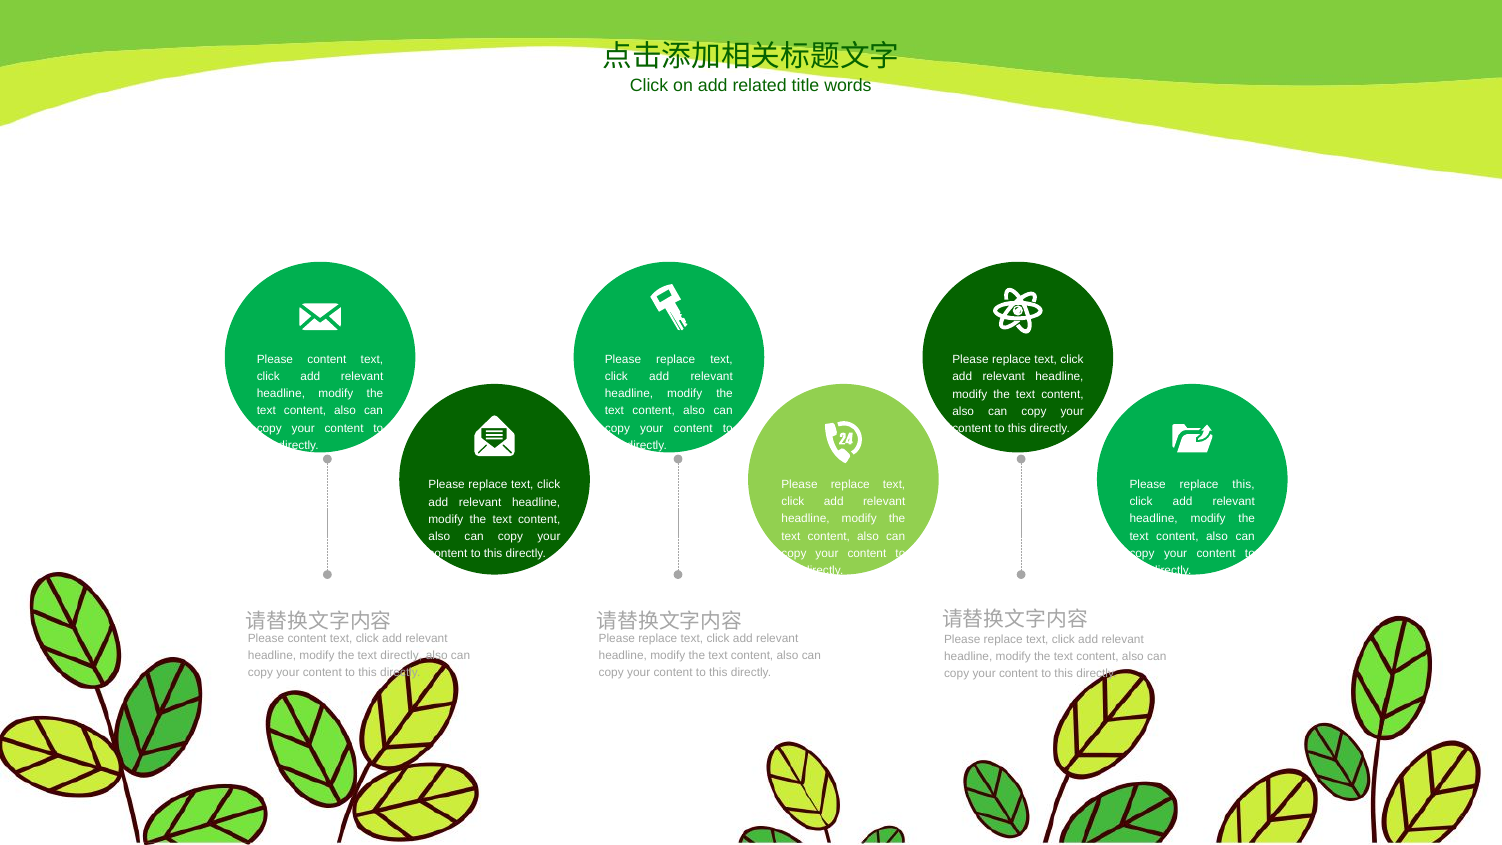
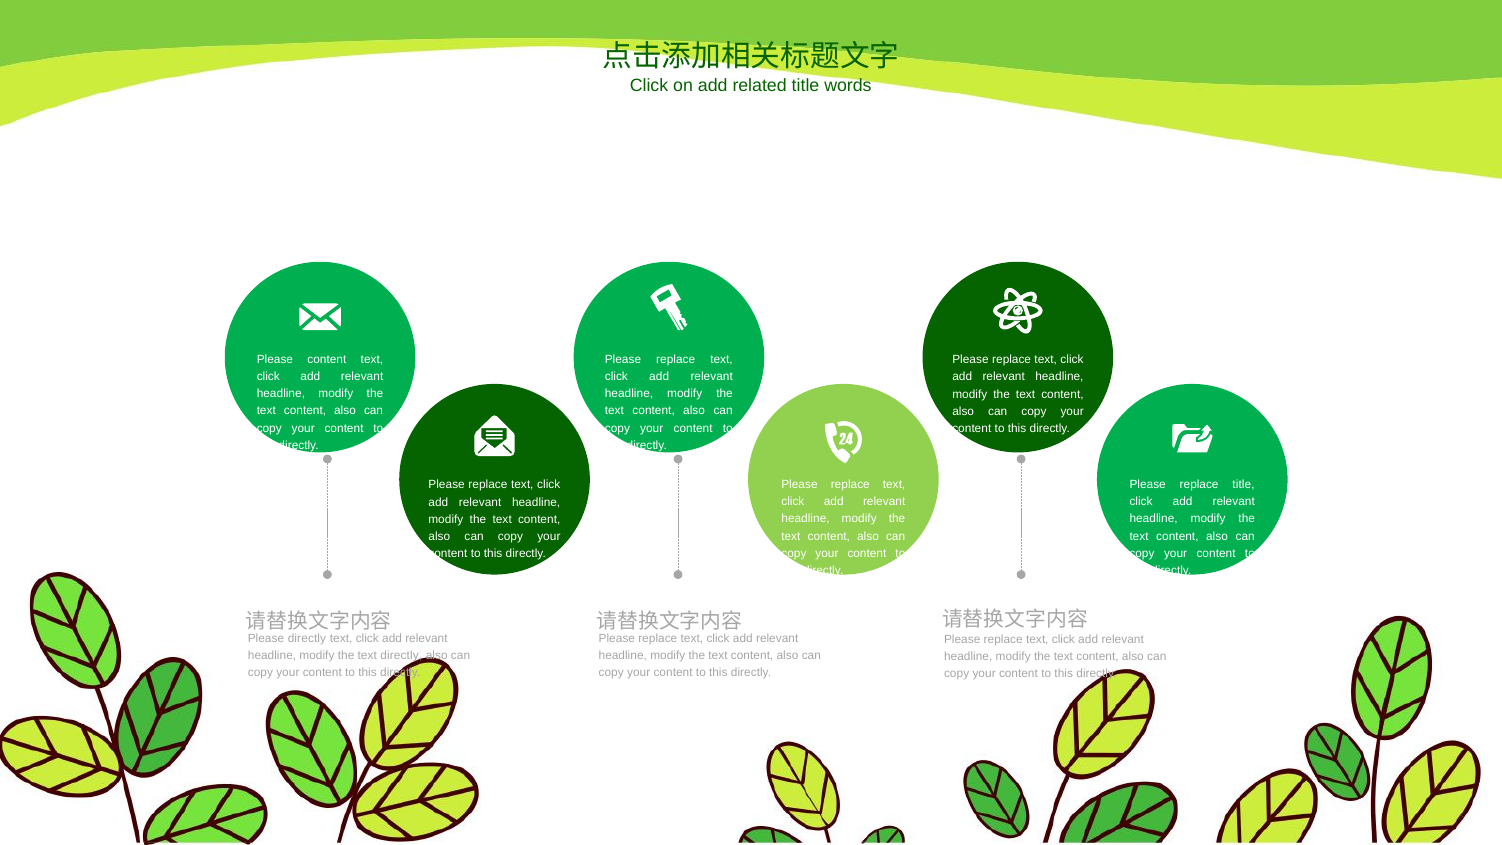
replace this: this -> title
content at (307, 639): content -> directly
